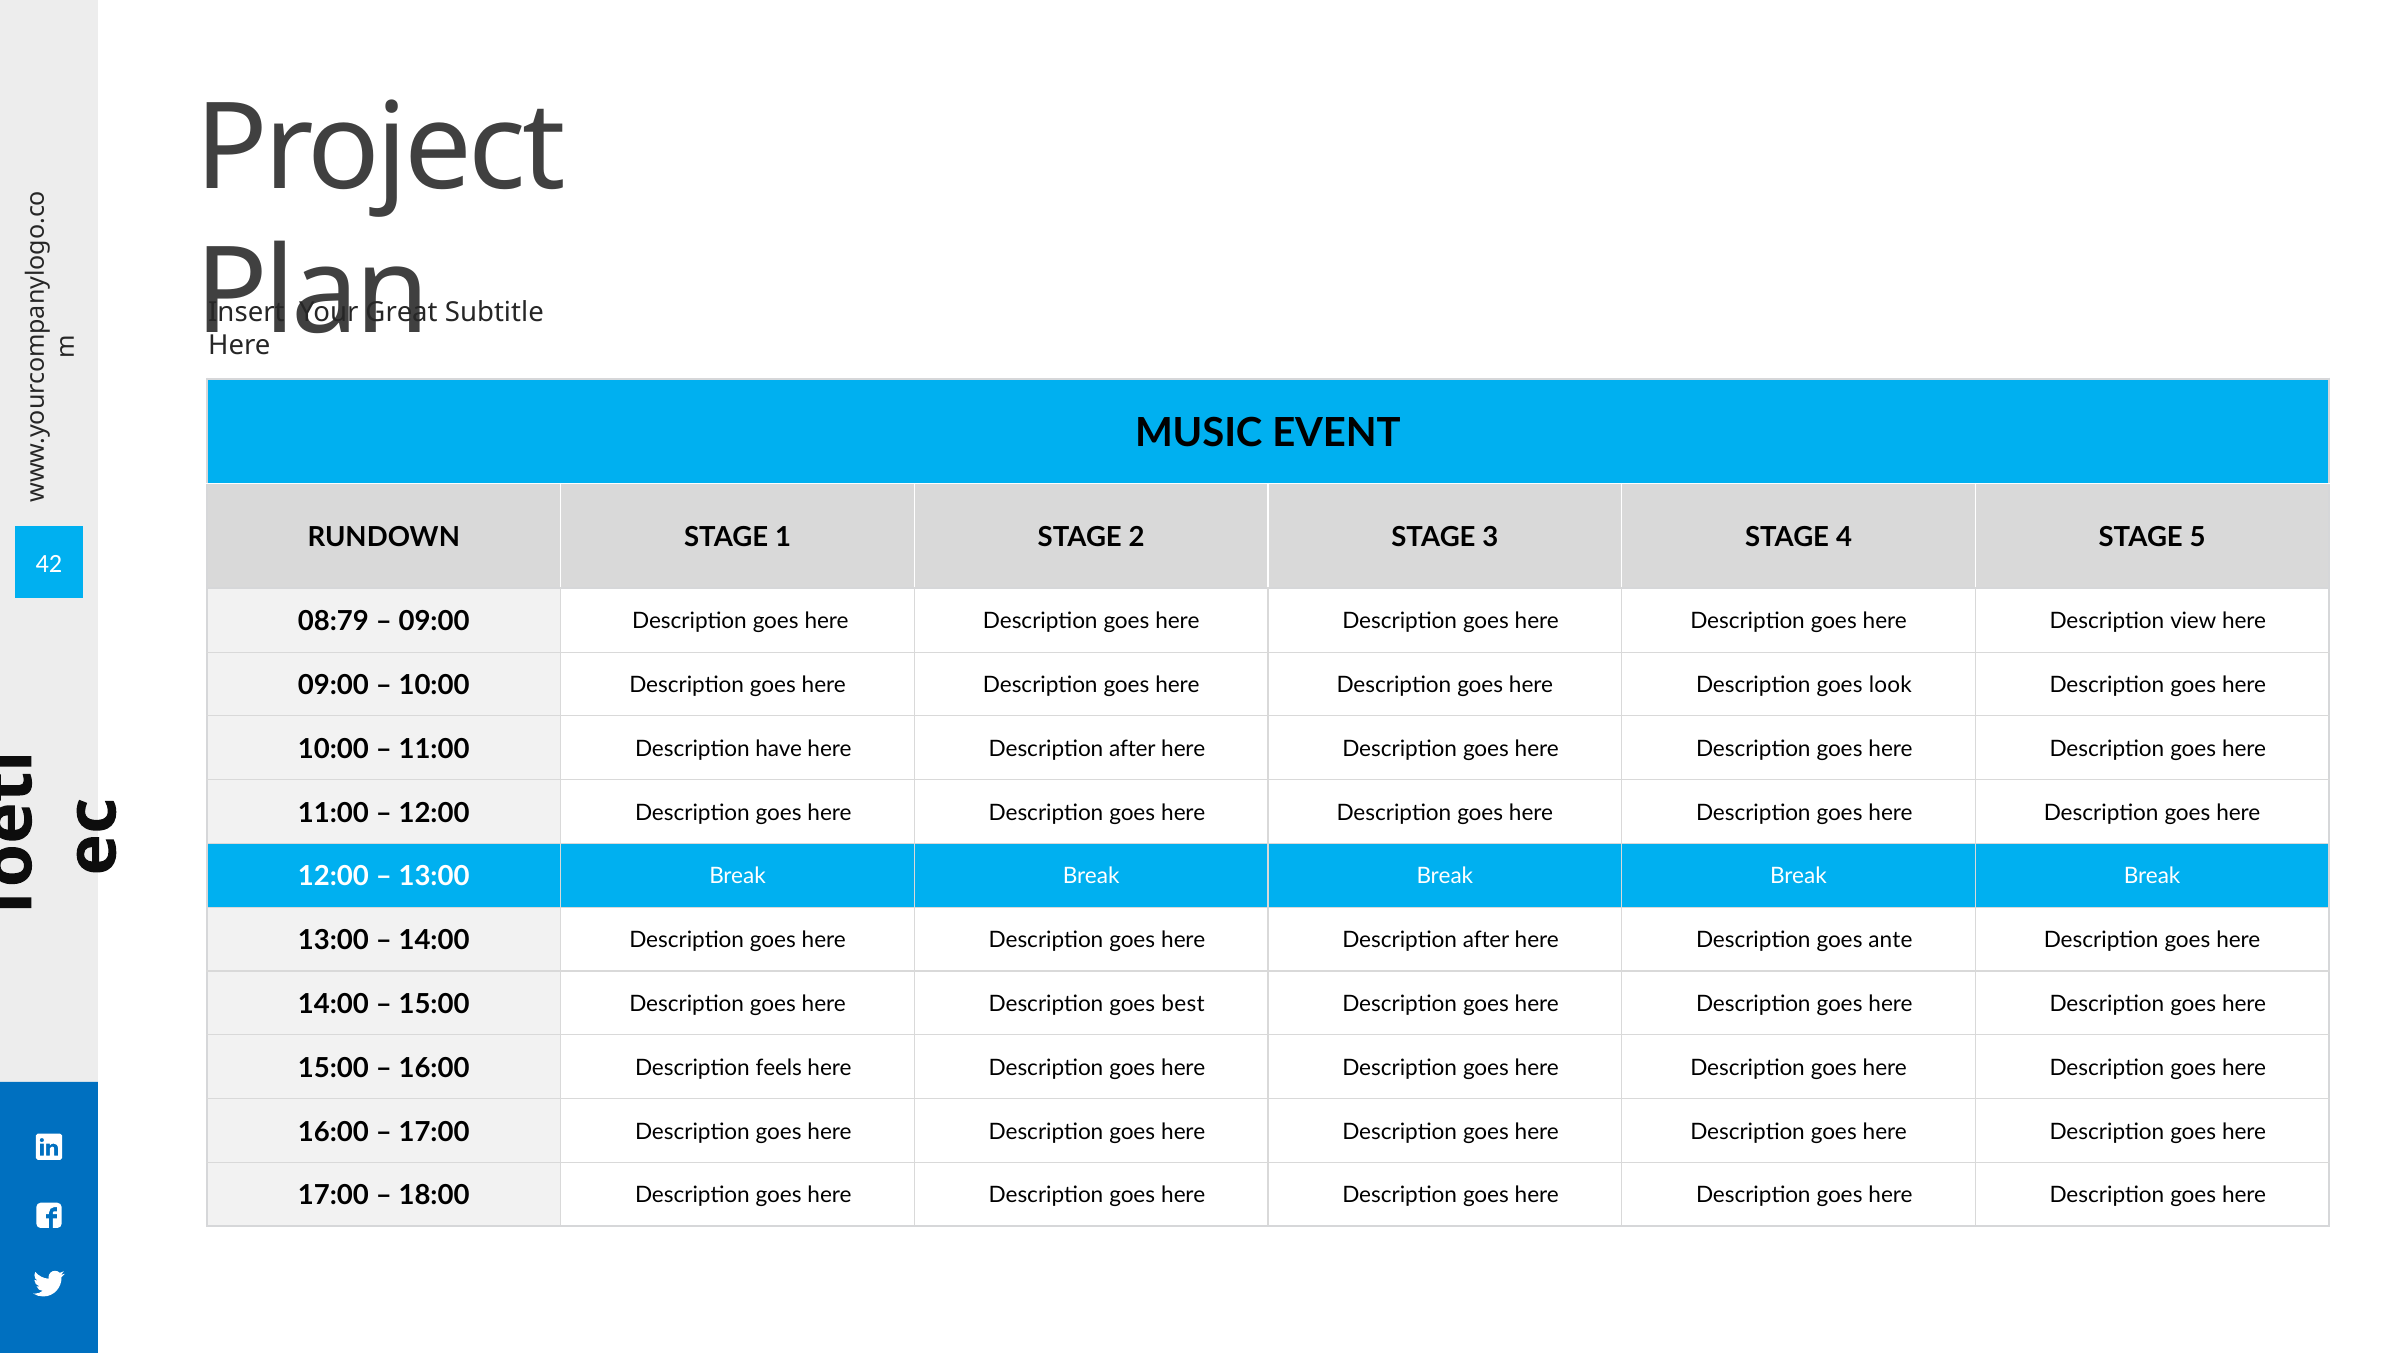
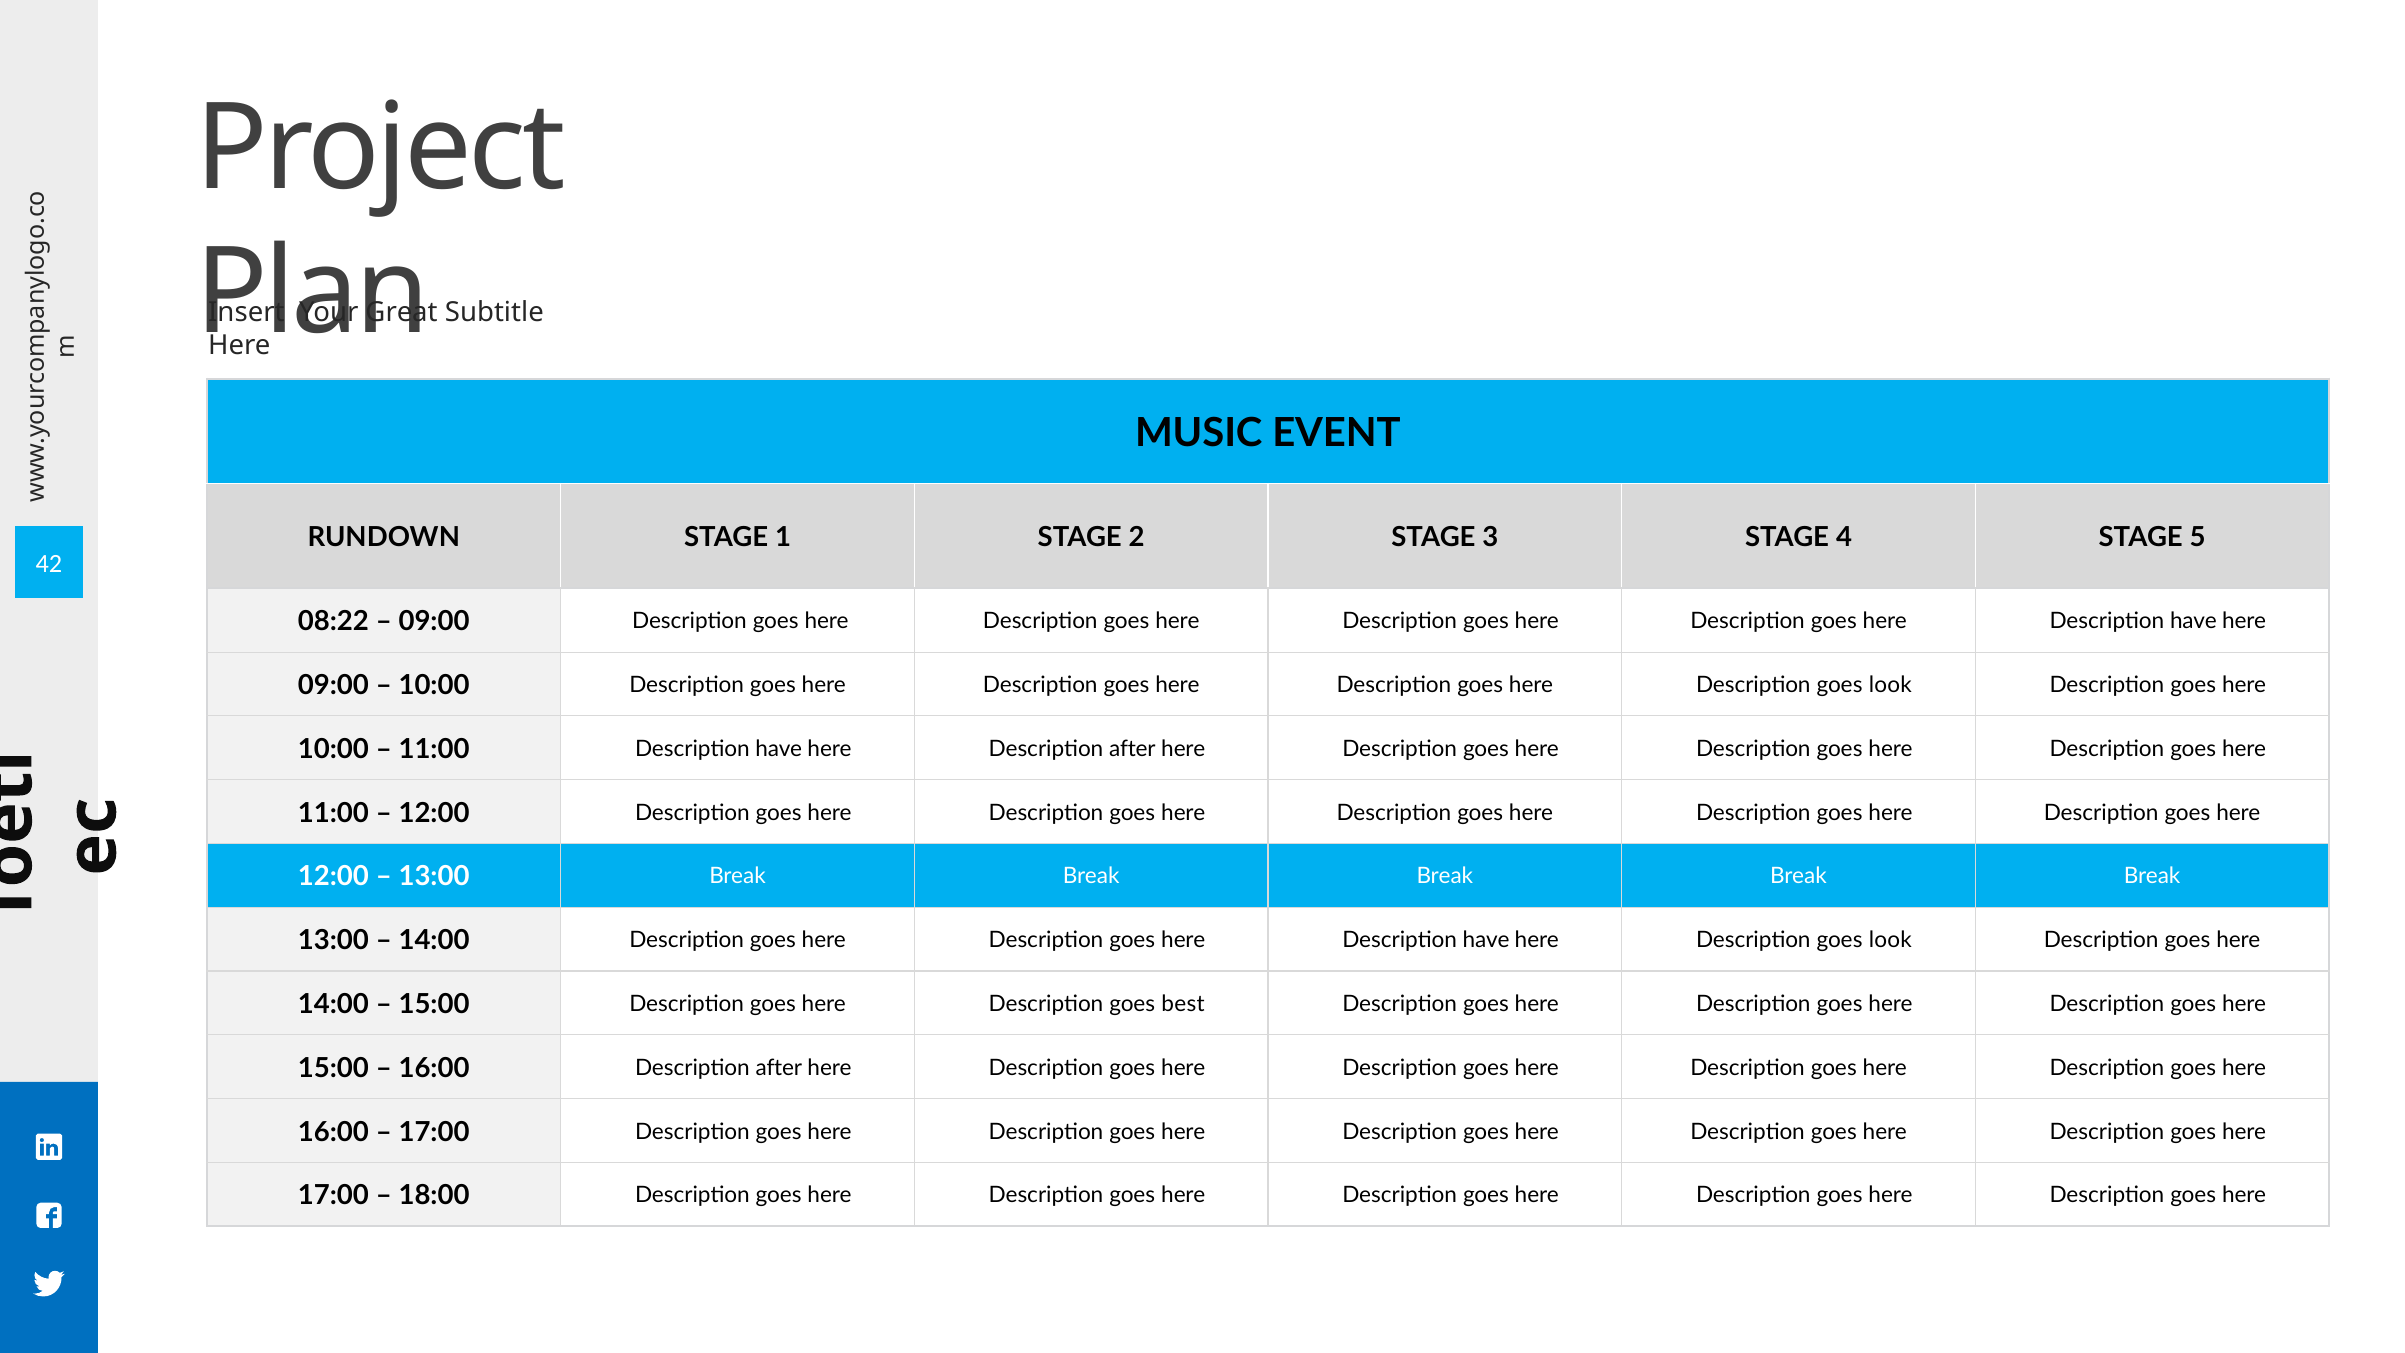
08:79: 08:79 -> 08:22
view at (2193, 621): view -> have
after at (1486, 940): after -> have
ante at (1890, 940): ante -> look
16:00 Description feels: feels -> after
